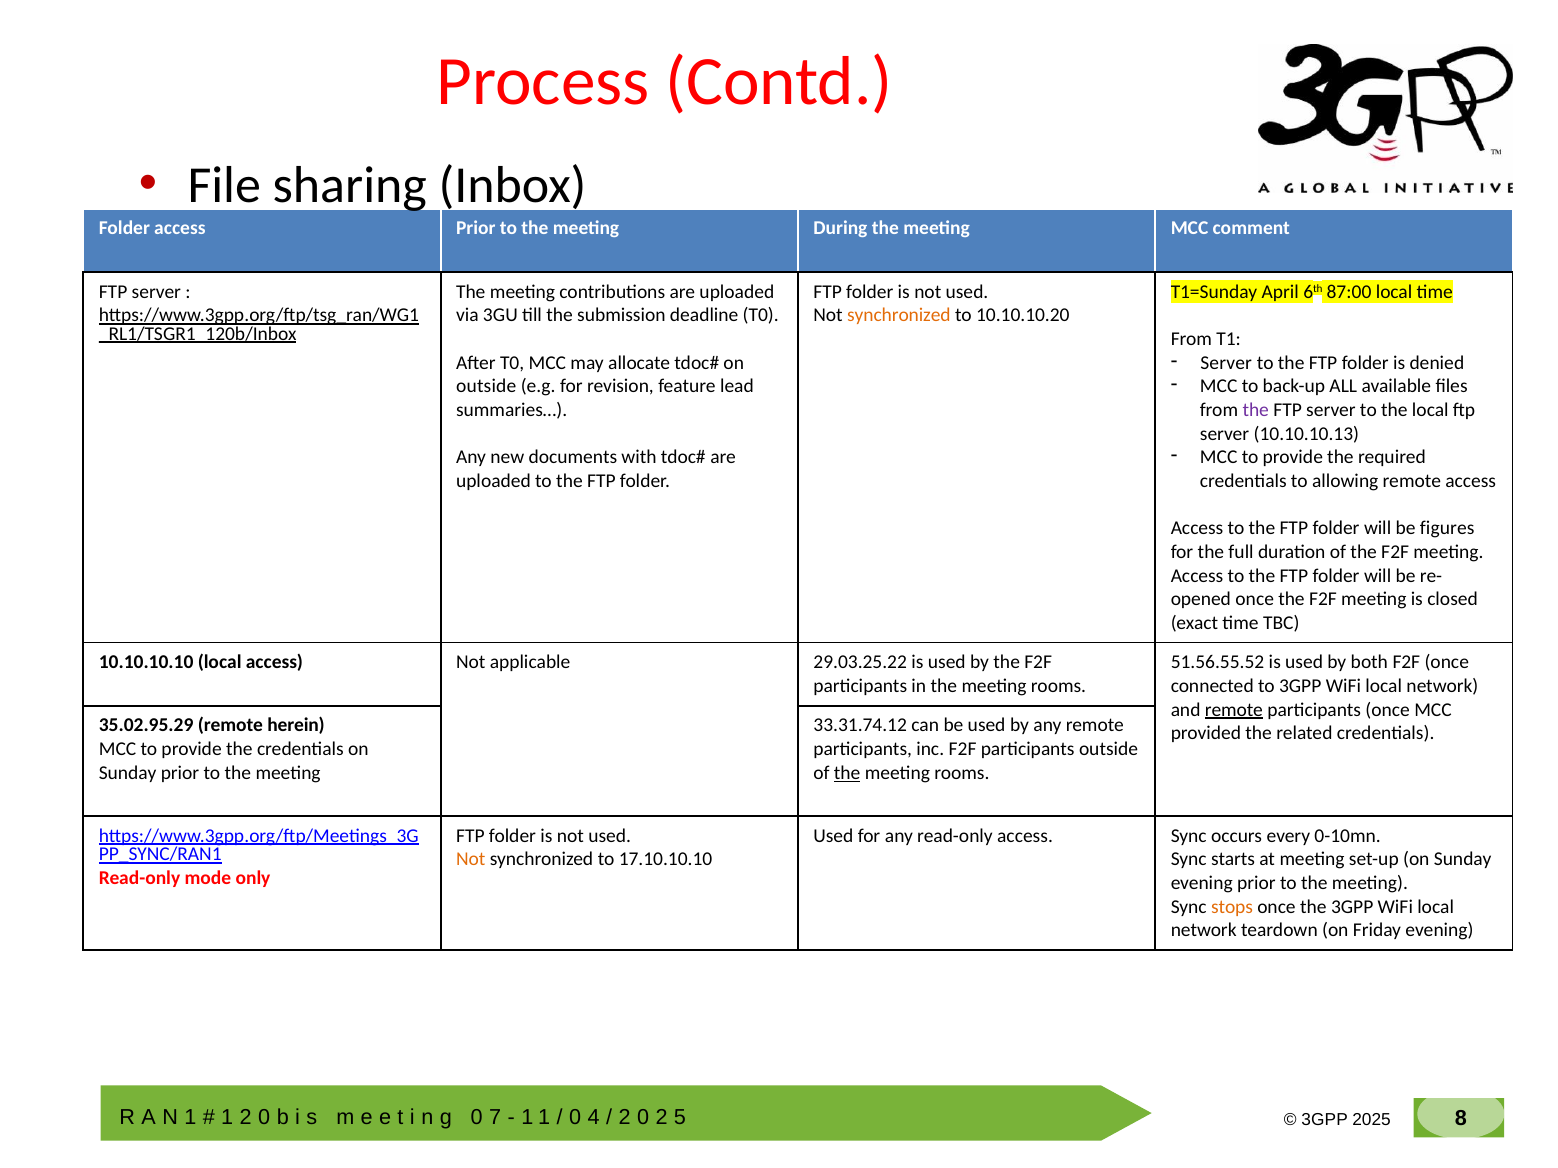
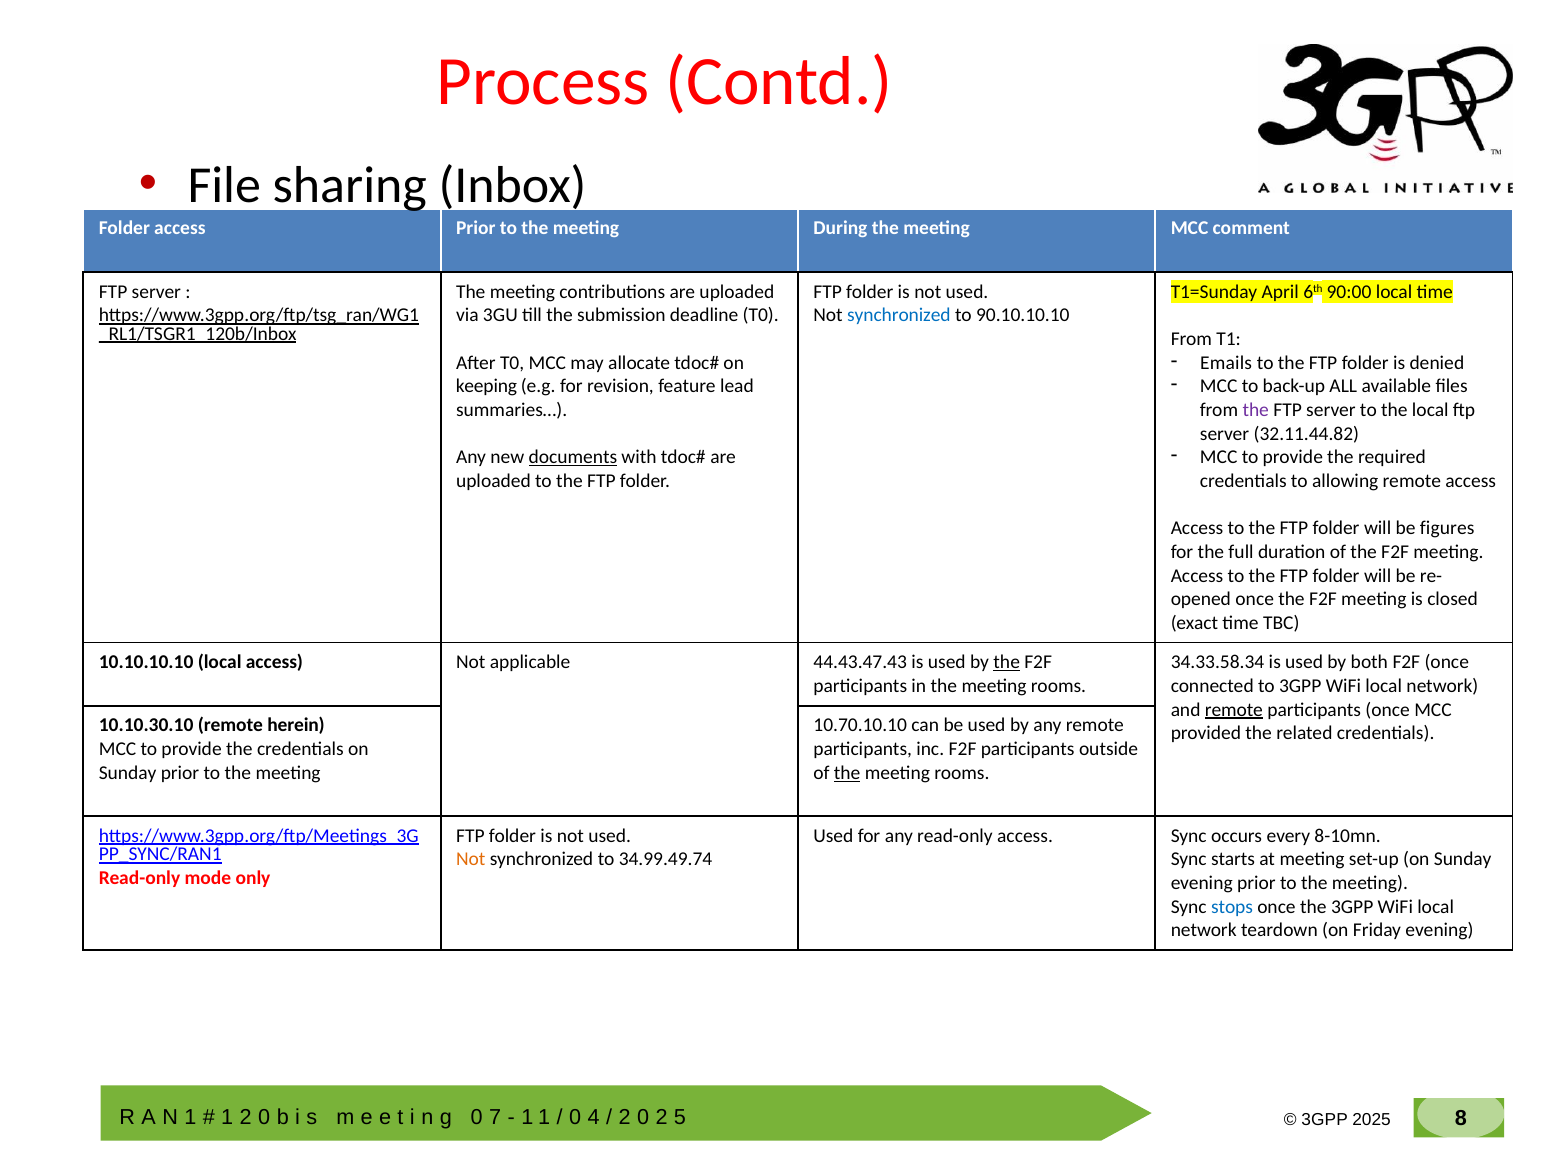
87:00: 87:00 -> 90:00
synchronized at (899, 315) colour: orange -> blue
10.10.10.20: 10.10.10.20 -> 90.10.10.10
Server at (1226, 363): Server -> Emails
outside at (486, 386): outside -> keeping
10.10.10.13: 10.10.10.13 -> 32.11.44.82
documents underline: none -> present
29.03.25.22: 29.03.25.22 -> 44.43.47.43
the at (1007, 663) underline: none -> present
51.56.55.52: 51.56.55.52 -> 34.33.58.34
35.02.95.29: 35.02.95.29 -> 10.10.30.10
33.31.74.12: 33.31.74.12 -> 10.70.10.10
0-10mn: 0-10mn -> 8-10mn
17.10.10.10: 17.10.10.10 -> 34.99.49.74
stops colour: orange -> blue
